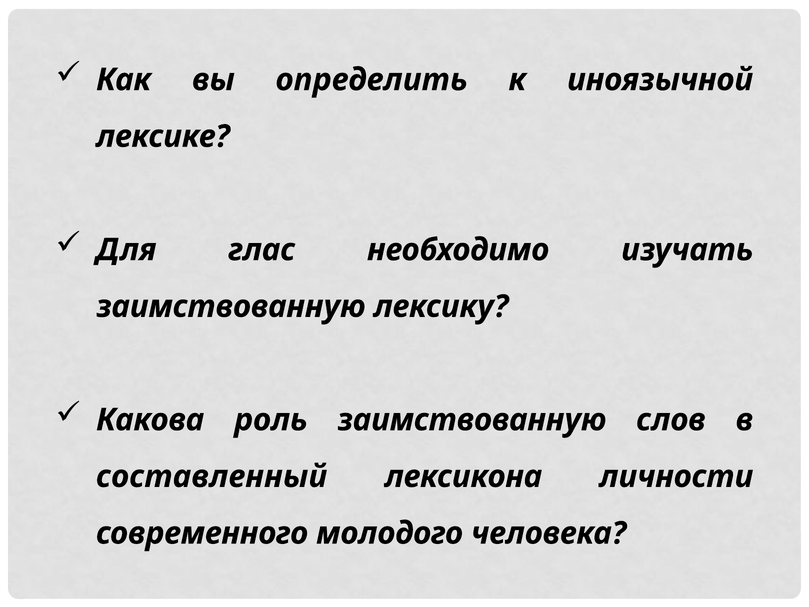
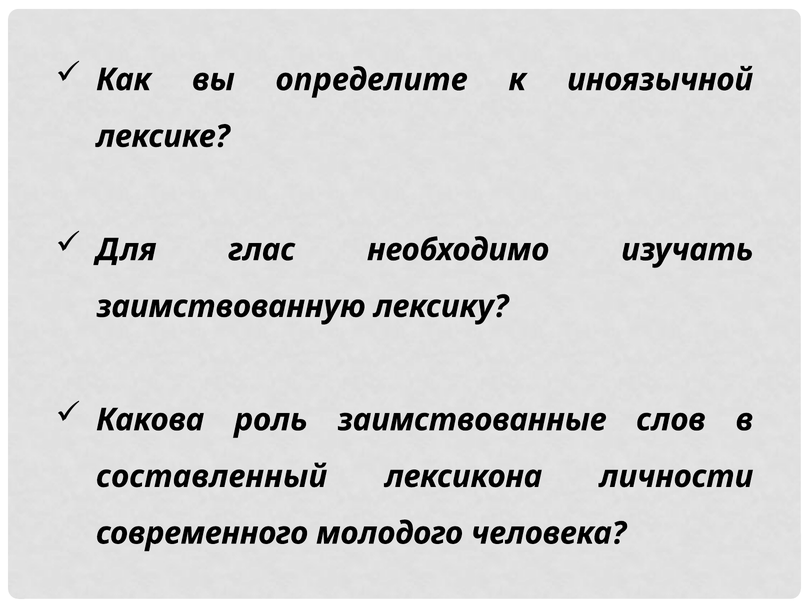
определить: определить -> определите
роль заимствованную: заимствованную -> заимствованные
